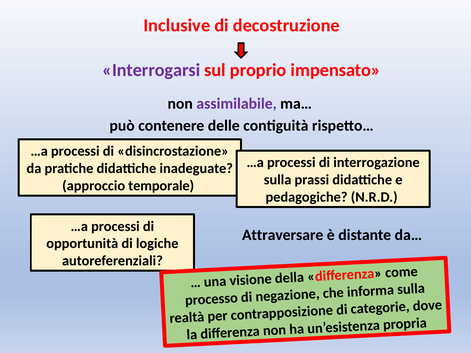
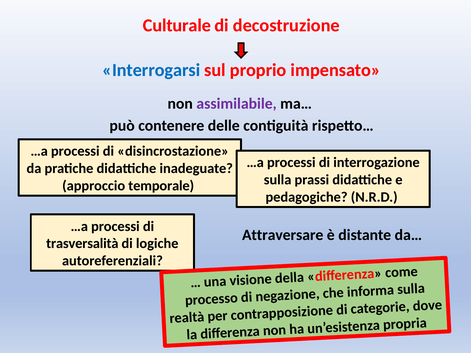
Inclusive: Inclusive -> Culturale
Interrogarsi colour: purple -> blue
opportunità: opportunità -> trasversalità
